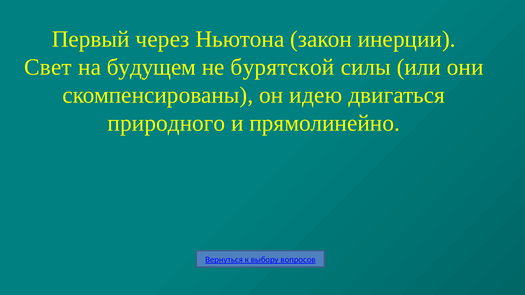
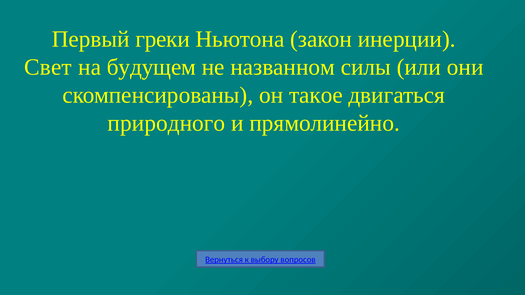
через: через -> греки
бурятской: бурятской -> названном
идею: идею -> такое
